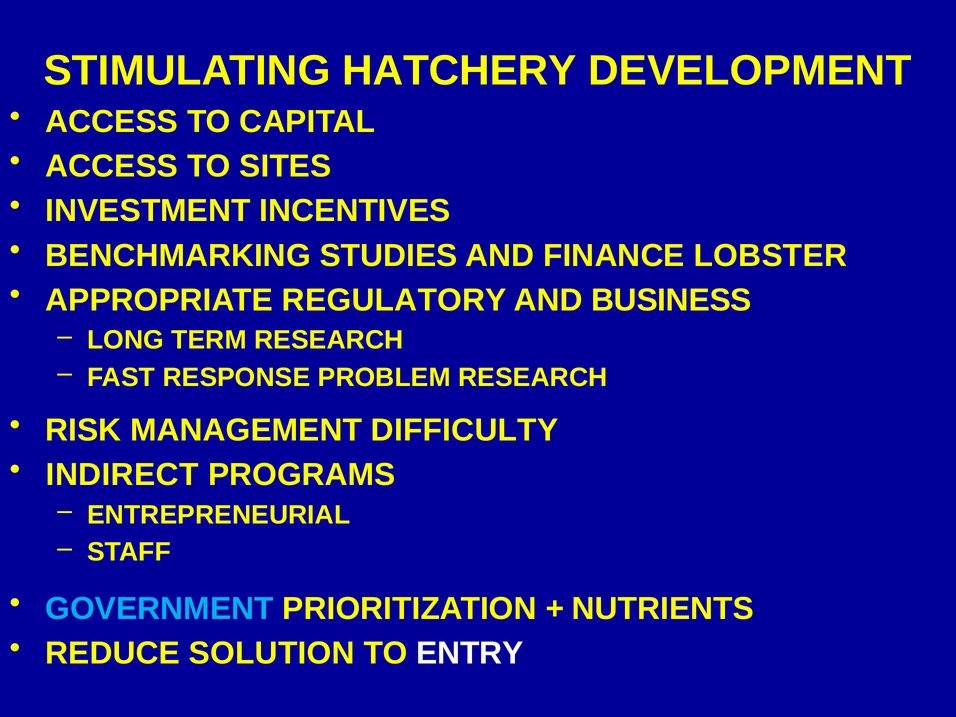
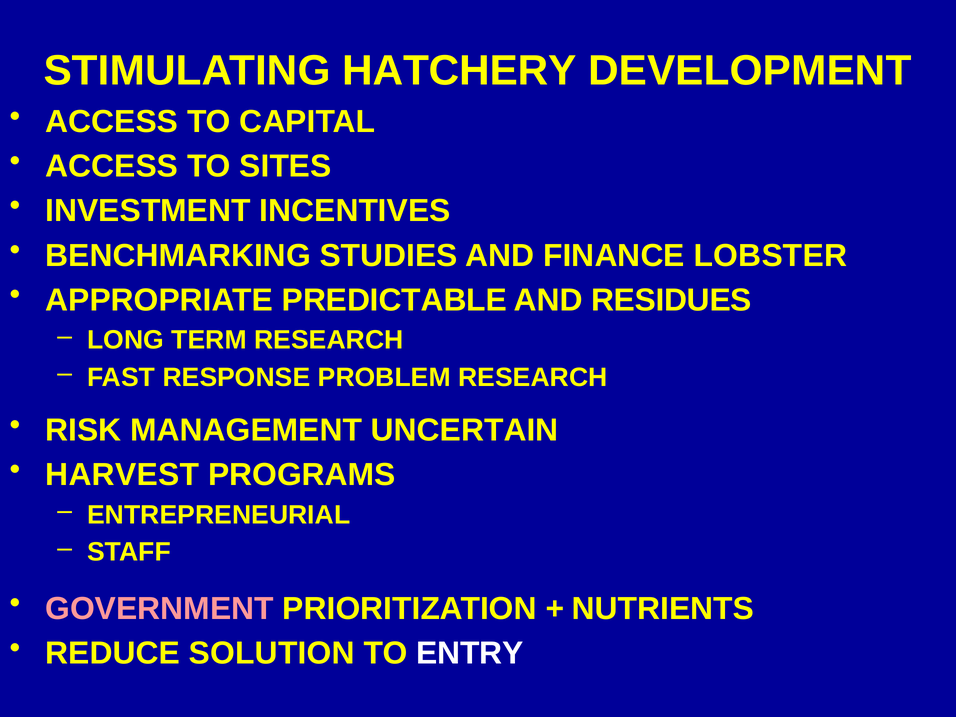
REGULATORY: REGULATORY -> PREDICTABLE
BUSINESS: BUSINESS -> RESIDUES
DIFFICULTY: DIFFICULTY -> UNCERTAIN
INDIRECT: INDIRECT -> HARVEST
GOVERNMENT colour: light blue -> pink
